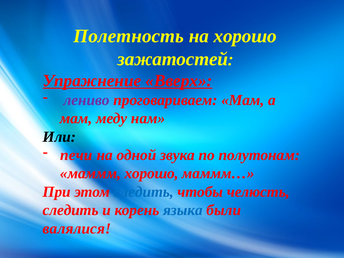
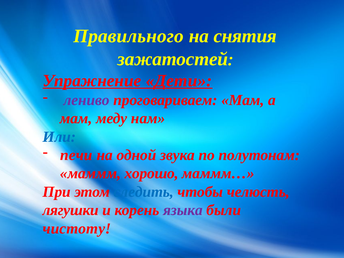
Полетность: Полетность -> Правильного
на хорошо: хорошо -> снятия
Вверх: Вверх -> Дети
Или colour: black -> blue
следить at (71, 210): следить -> лягушки
языка colour: blue -> purple
валялися: валялися -> чистоту
